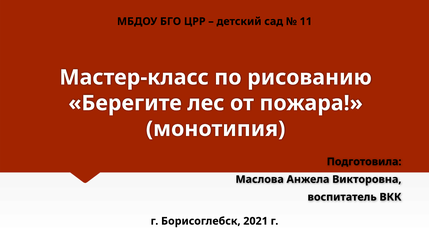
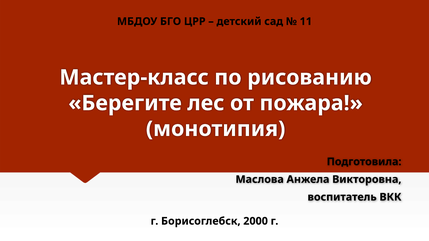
2021: 2021 -> 2000
